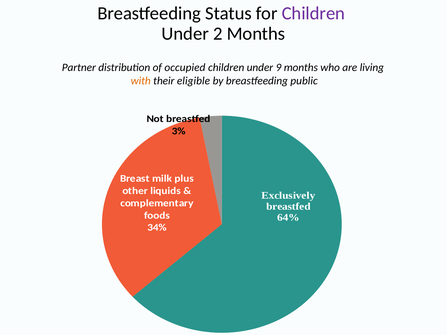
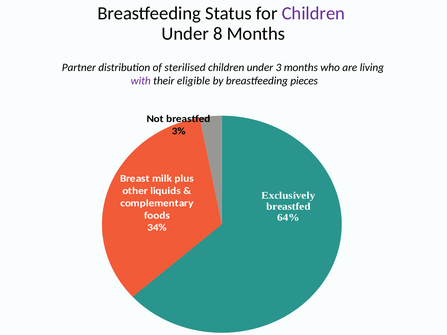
2: 2 -> 8
occupied: occupied -> sterilised
9: 9 -> 3
with colour: orange -> purple
public: public -> pieces
